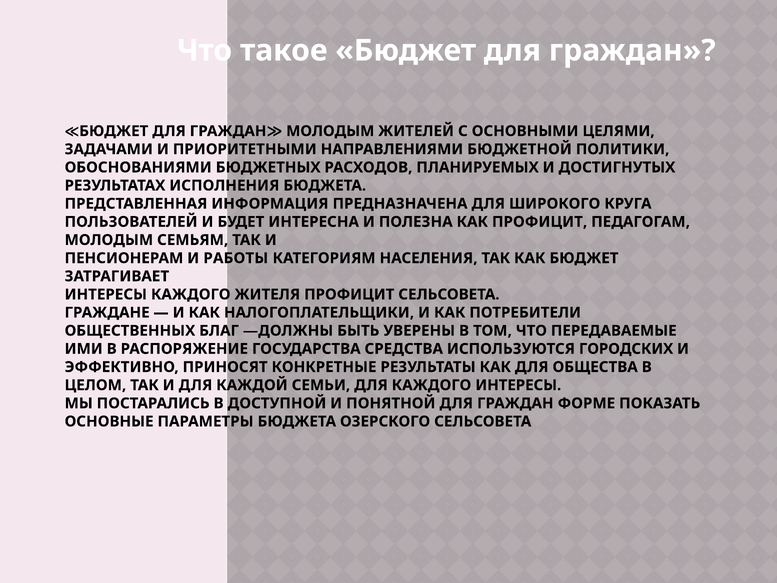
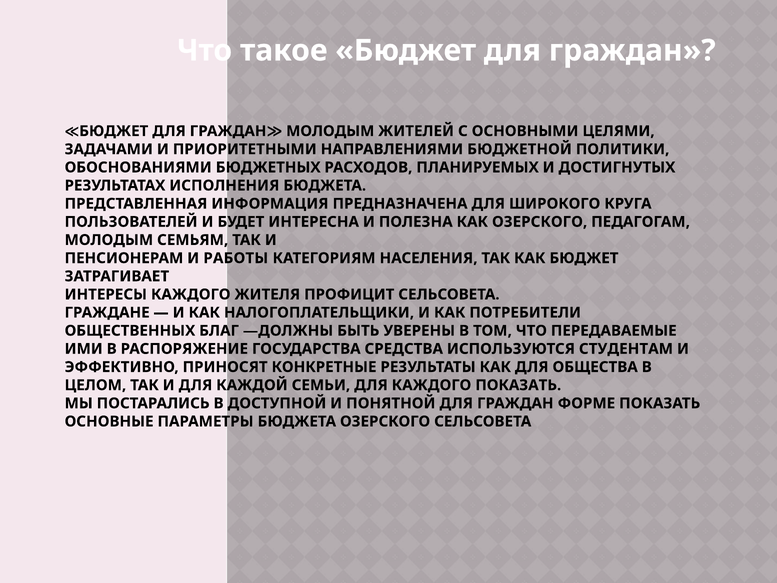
КАК ПРОФИЦИТ: ПРОФИЦИТ -> ОЗЕРСКОГО
ГОРОДСКИХ: ГОРОДСКИХ -> СТУДЕНТАМ
КАЖДОГО ИНТЕРЕСЫ: ИНТЕРЕСЫ -> ПОКАЗАТЬ
